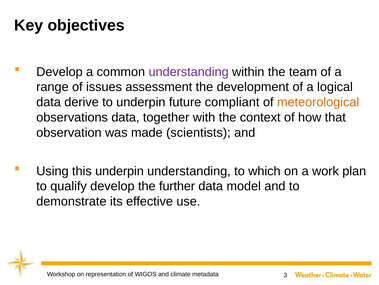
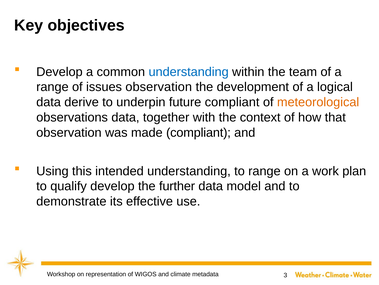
understanding at (189, 72) colour: purple -> blue
issues assessment: assessment -> observation
made scientists: scientists -> compliant
this underpin: underpin -> intended
to which: which -> range
